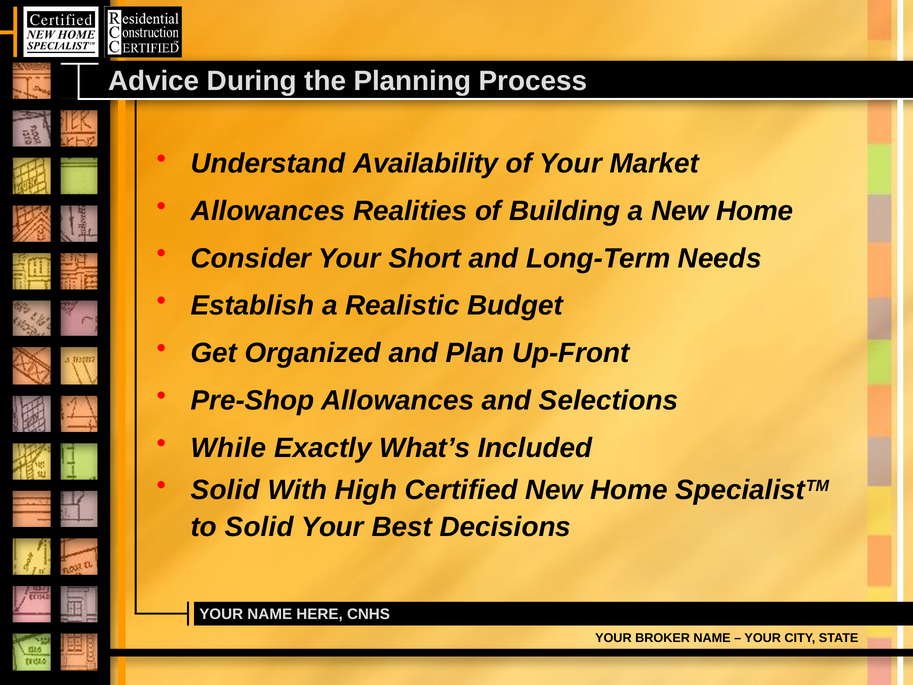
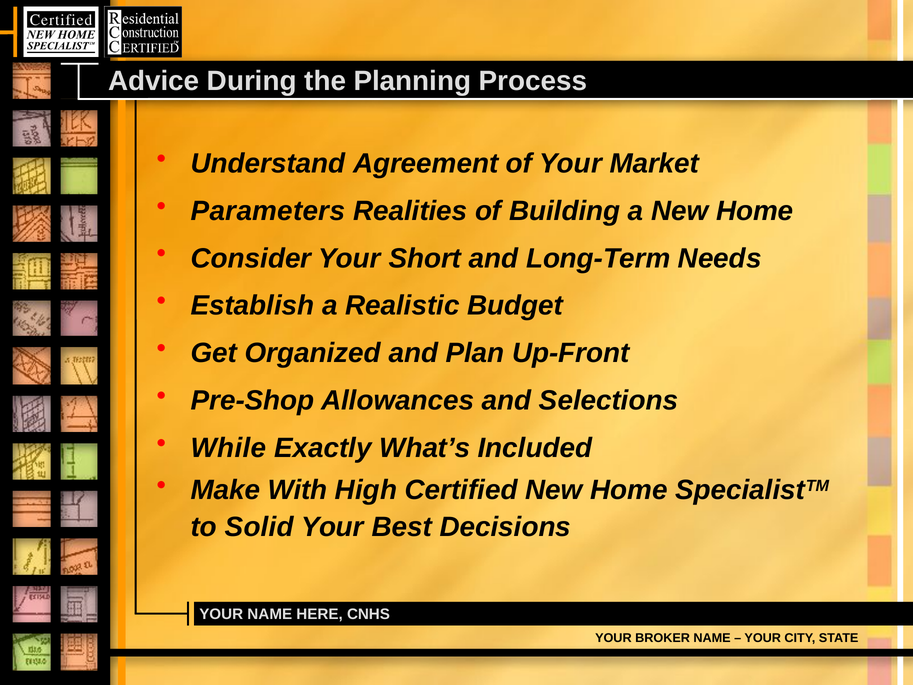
Availability: Availability -> Agreement
Allowances at (268, 211): Allowances -> Parameters
Solid at (225, 490): Solid -> Make
